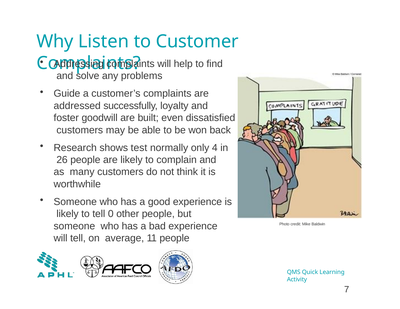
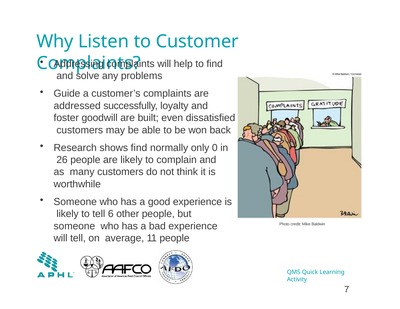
shows test: test -> find
4: 4 -> 0
0: 0 -> 6
